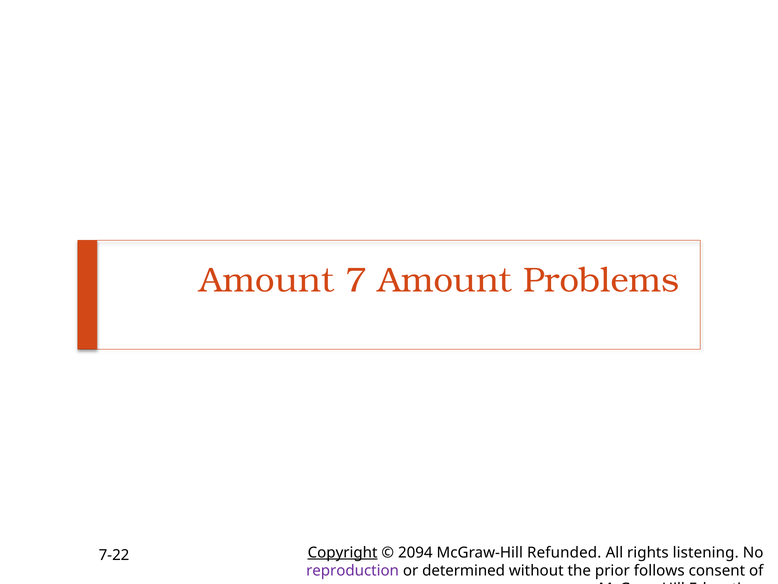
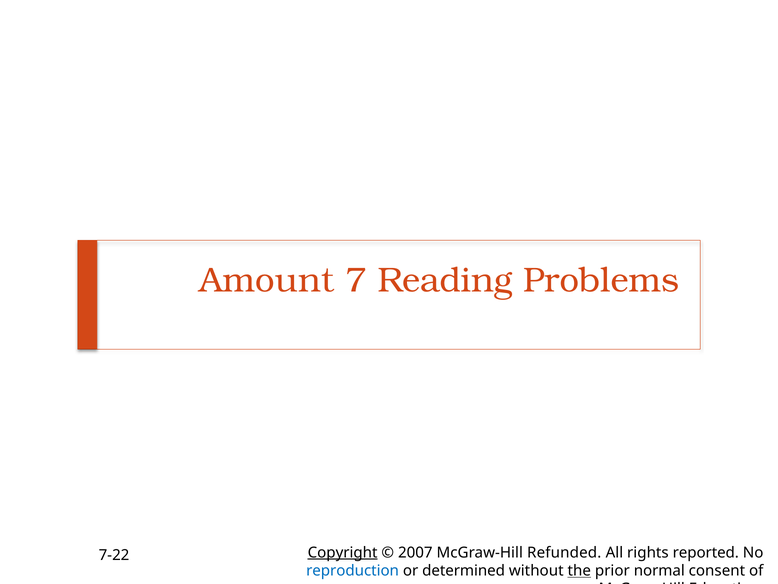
7 Amount: Amount -> Reading
2094: 2094 -> 2007
listening: listening -> reported
reproduction colour: purple -> blue
the underline: none -> present
follows: follows -> normal
